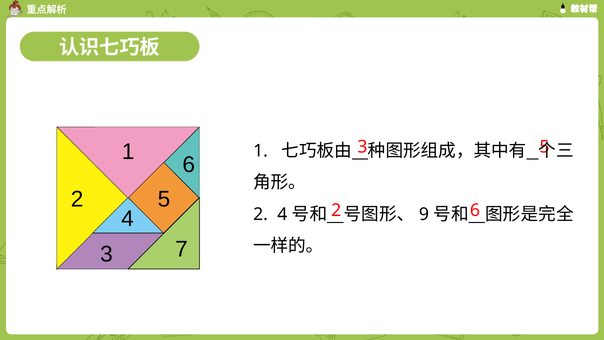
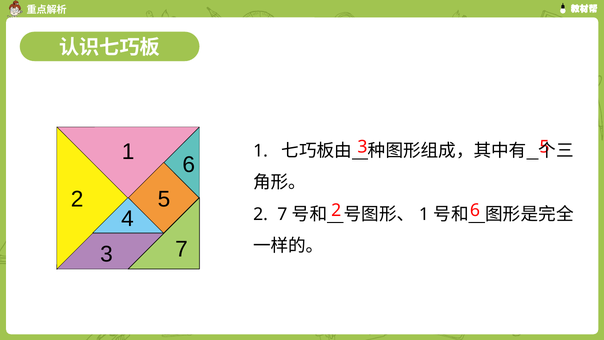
2 4: 4 -> 7
9 at (424, 214): 9 -> 1
